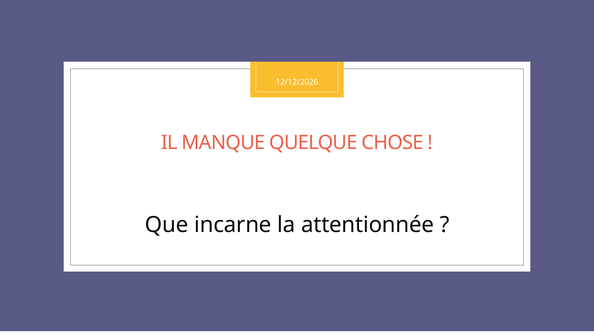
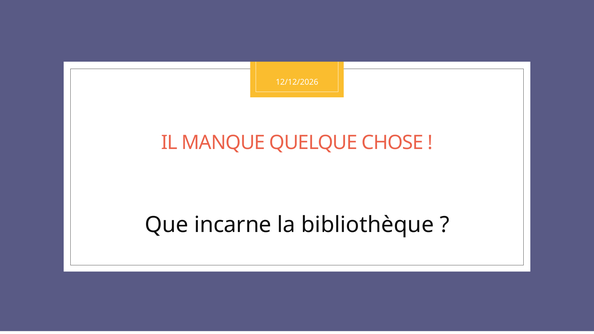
attentionnée: attentionnée -> bibliothèque
